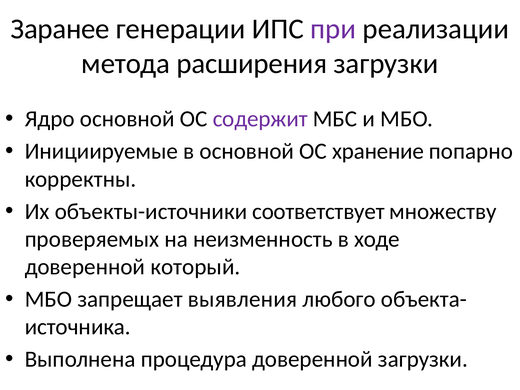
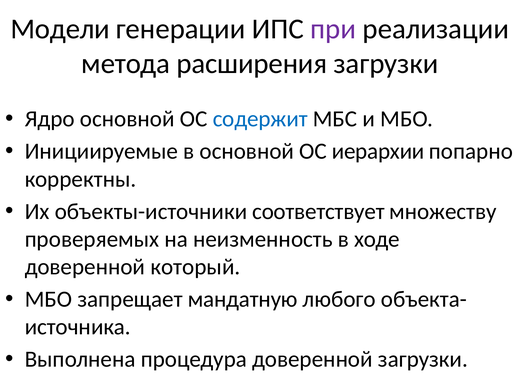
Заранее: Заранее -> Модели
содержит colour: purple -> blue
хранение: хранение -> иерархии
выявления: выявления -> мандатную
